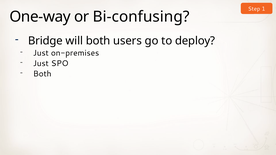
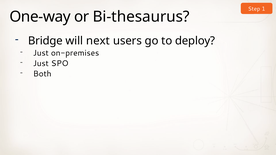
Bi-confusing: Bi-confusing -> Bi-thesaurus
will both: both -> next
